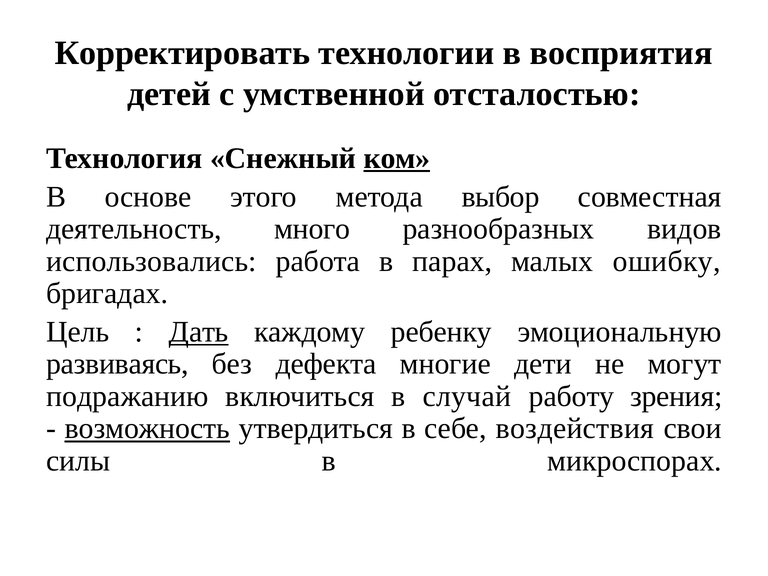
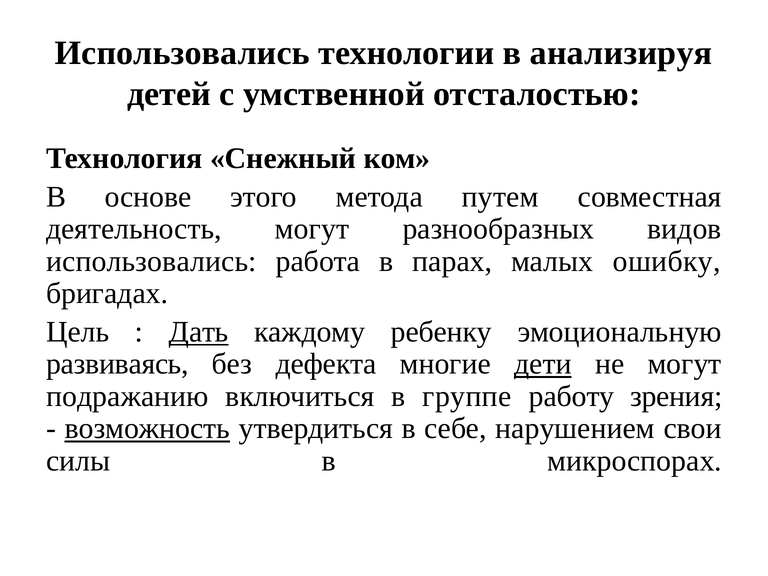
Корректировать at (182, 53): Корректировать -> Использовались
восприятия: восприятия -> анализируя
ком underline: present -> none
выбор: выбор -> путем
деятельность много: много -> могут
дети underline: none -> present
случай: случай -> группе
воздействия: воздействия -> нарушением
